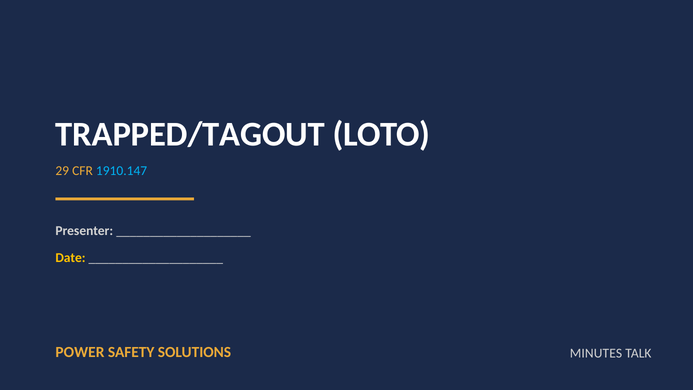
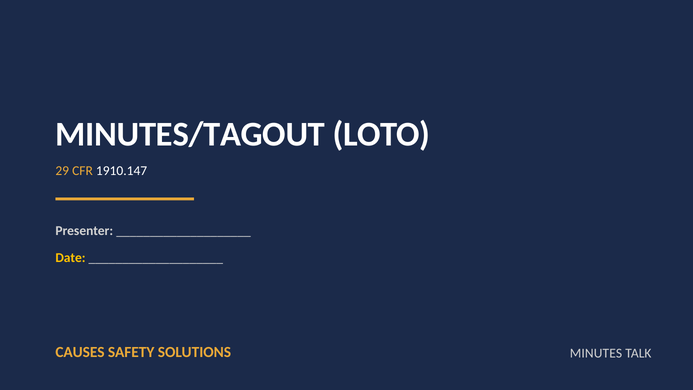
TRAPPED/TAGOUT: TRAPPED/TAGOUT -> MINUTES/TAGOUT
1910.147 colour: light blue -> white
POWER: POWER -> CAUSES
